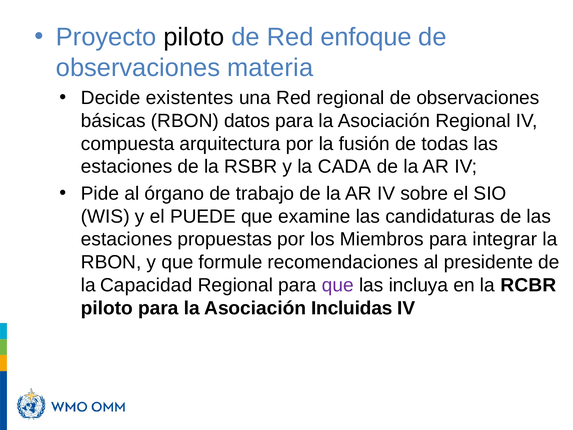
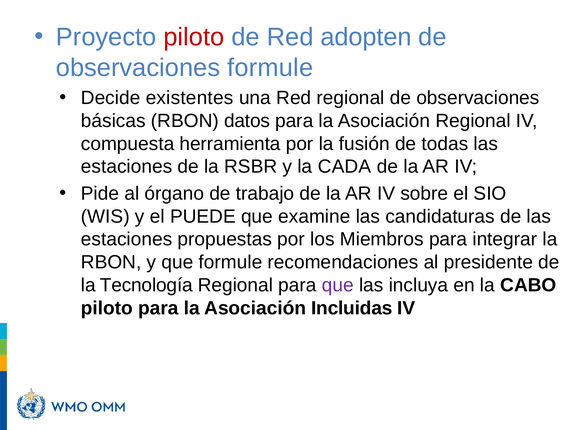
piloto at (194, 37) colour: black -> red
enfoque: enfoque -> adopten
observaciones materia: materia -> formule
arquitectura: arquitectura -> herramienta
Capacidad: Capacidad -> Tecnología
RCBR: RCBR -> CABO
